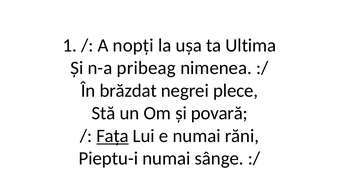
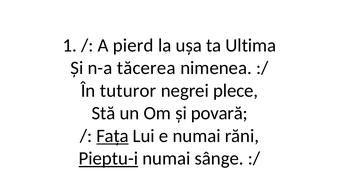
nopți: nopți -> pierd
pribeag: pribeag -> tăcerea
brăzdat: brăzdat -> tuturor
Pieptu-i underline: none -> present
